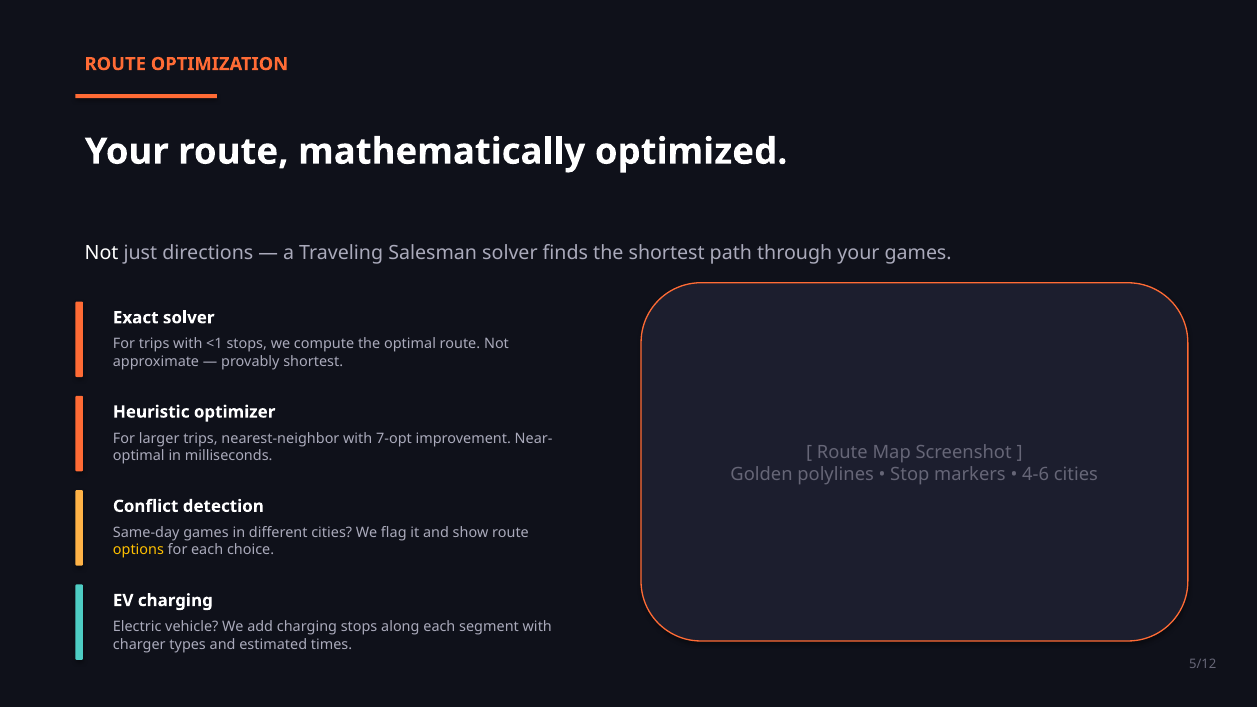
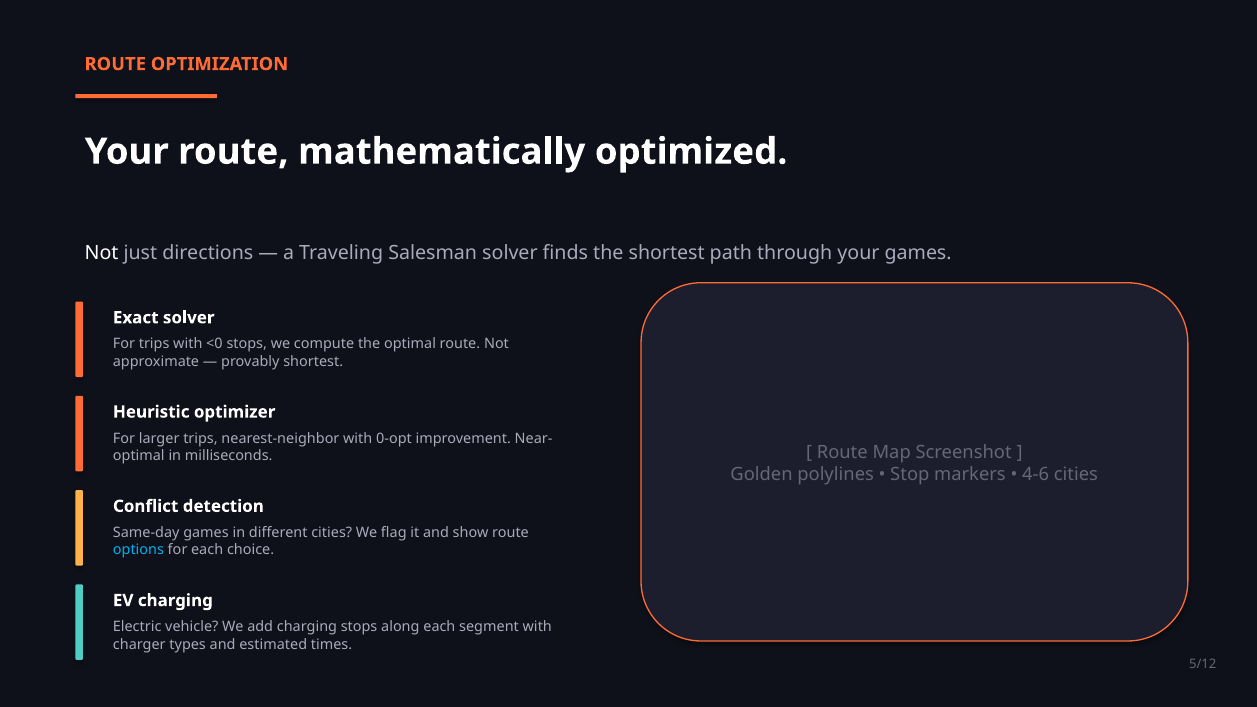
<1: <1 -> <0
7-opt: 7-opt -> 0-opt
options colour: yellow -> light blue
